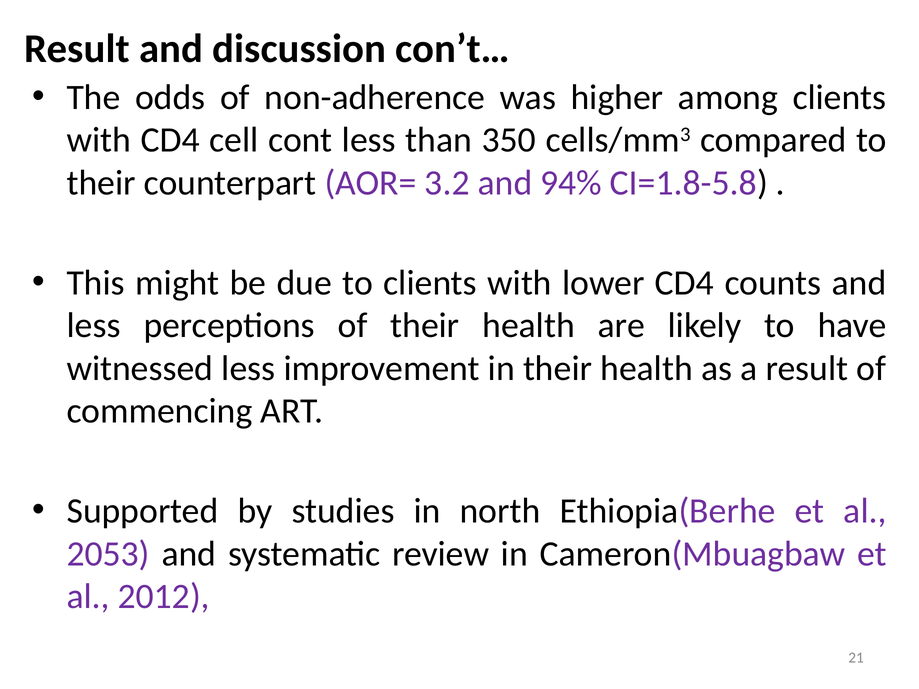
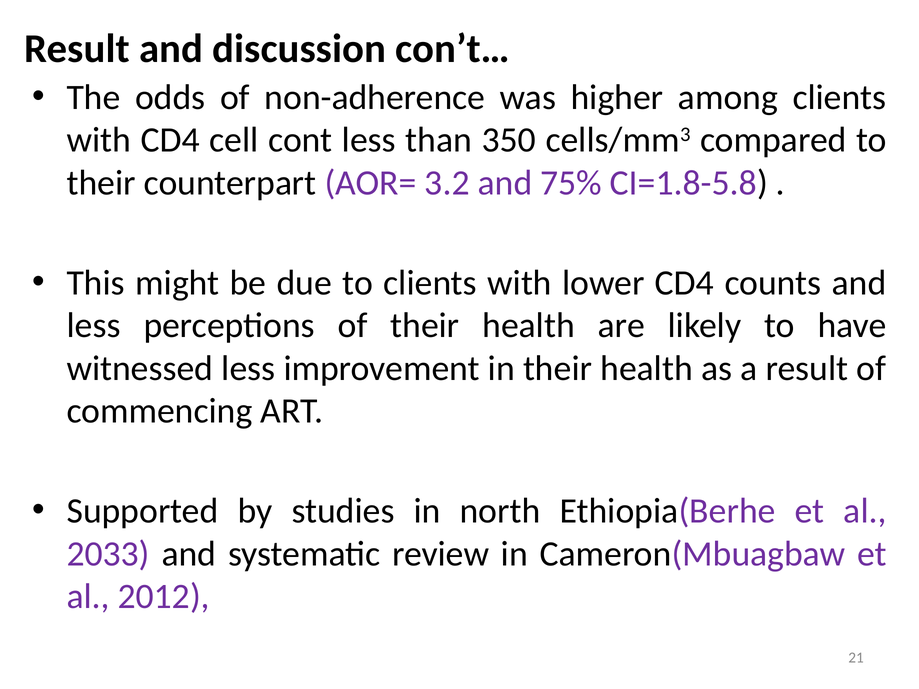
94%: 94% -> 75%
2053: 2053 -> 2033
